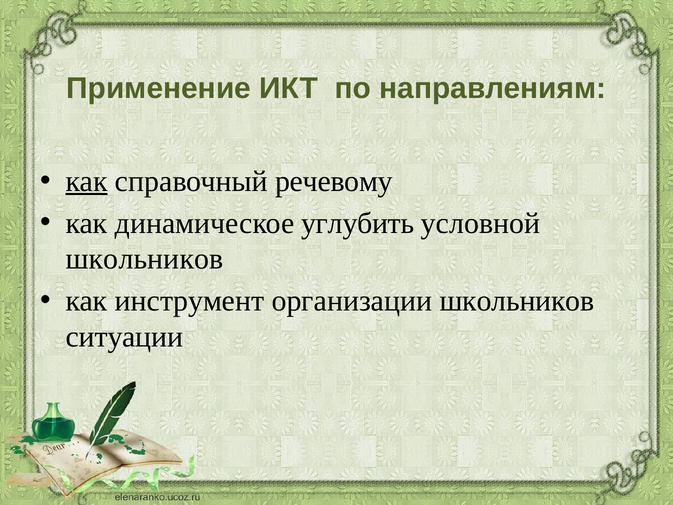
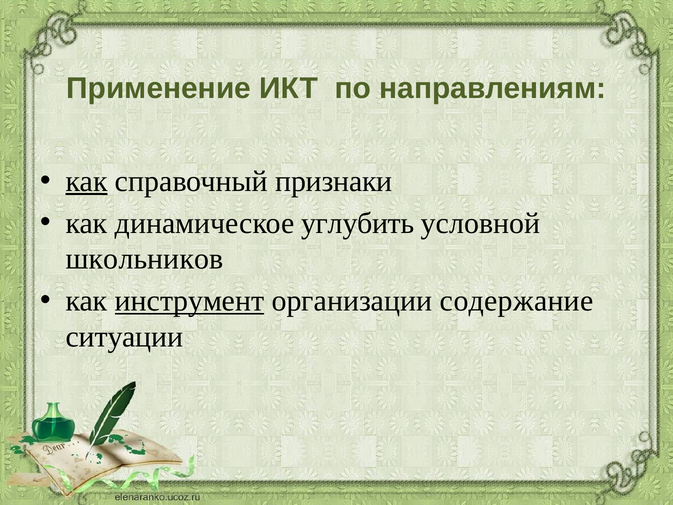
речевому: речевому -> признаки
инструмент underline: none -> present
организации школьников: школьников -> содержание
